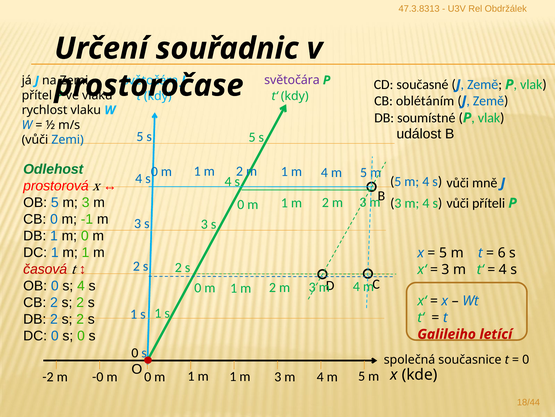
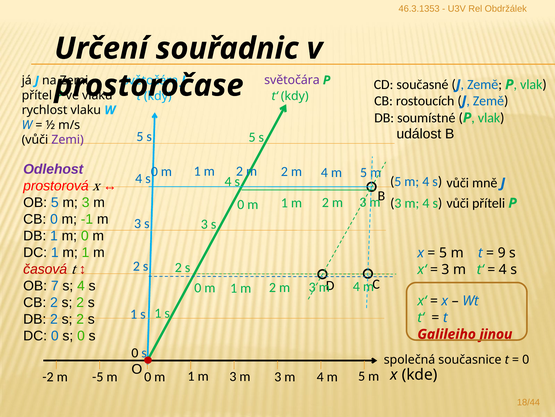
47.3.8313: 47.3.8313 -> 46.3.1353
oblétáním: oblétáním -> rostoucích
Zemi at (68, 140) colour: blue -> purple
Odlehost colour: green -> purple
2 m 1: 1 -> 2
6: 6 -> 9
OB 0: 0 -> 7
letící: letící -> jinou
-0: -0 -> -5
-2 m 1: 1 -> 3
